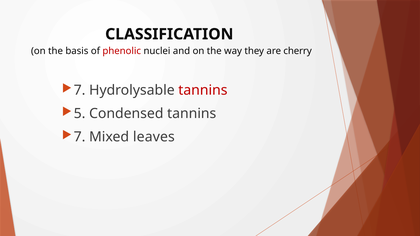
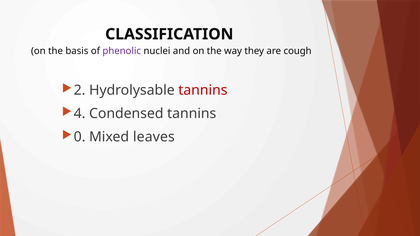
phenolic colour: red -> purple
cherry: cherry -> cough
7 at (80, 90): 7 -> 2
5: 5 -> 4
7 at (80, 137): 7 -> 0
